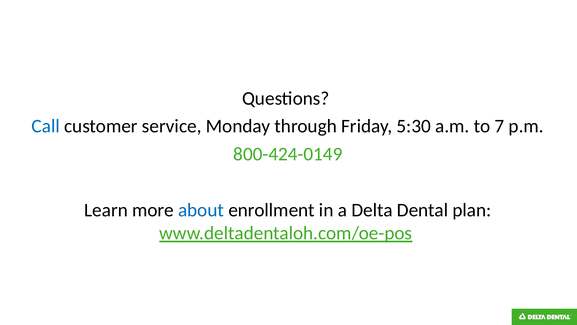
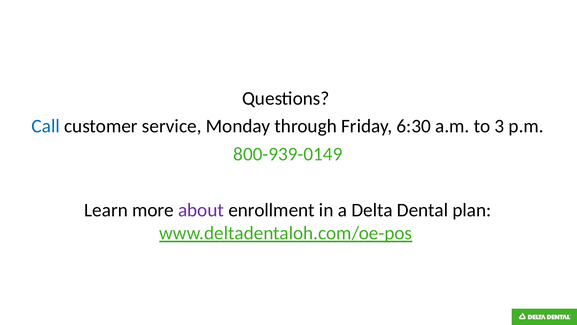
5:30: 5:30 -> 6:30
7: 7 -> 3
800-424-0149: 800-424-0149 -> 800-939-0149
about colour: blue -> purple
